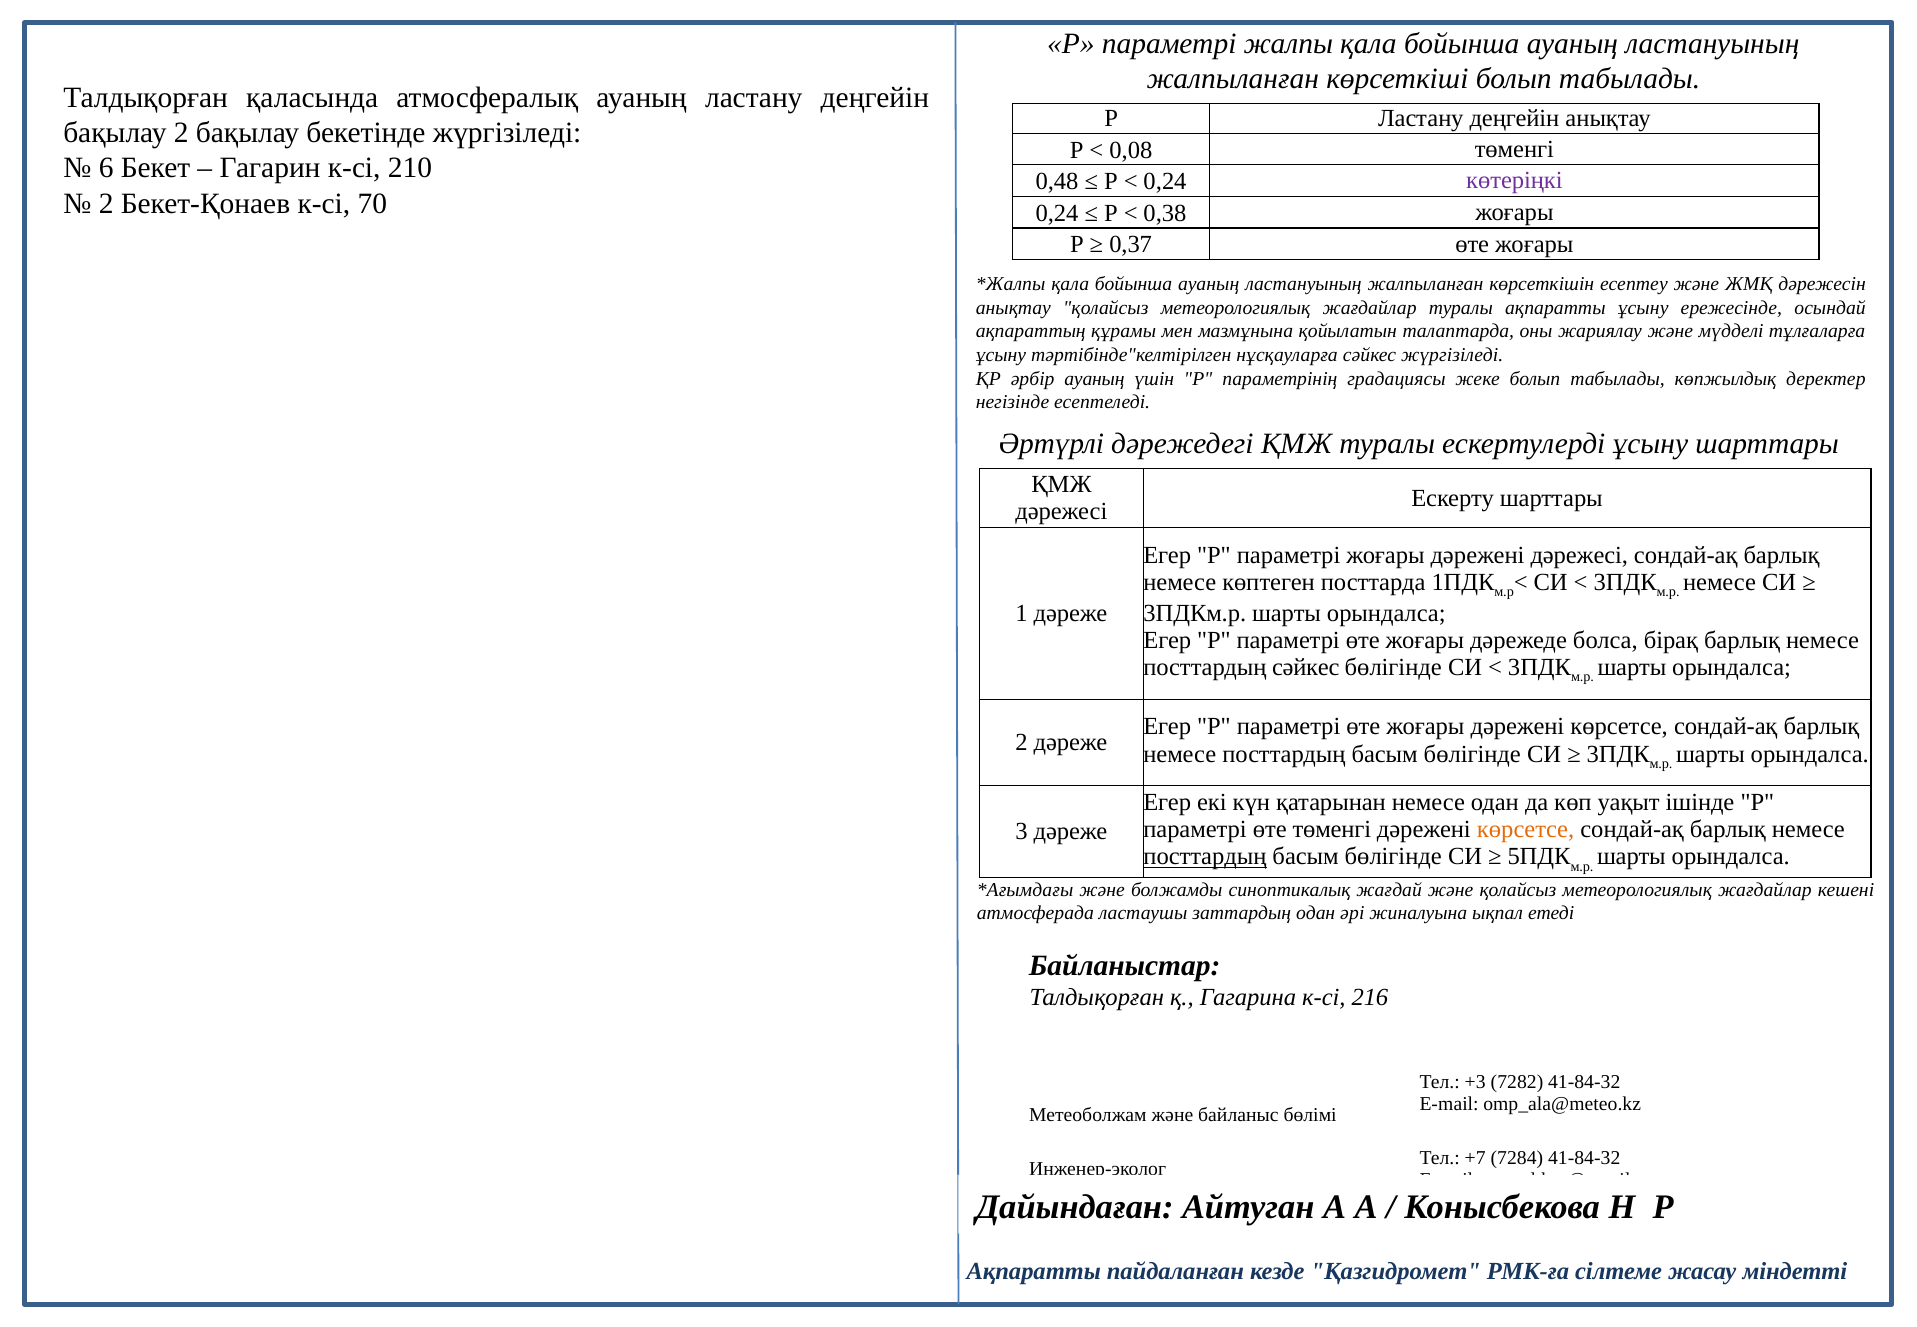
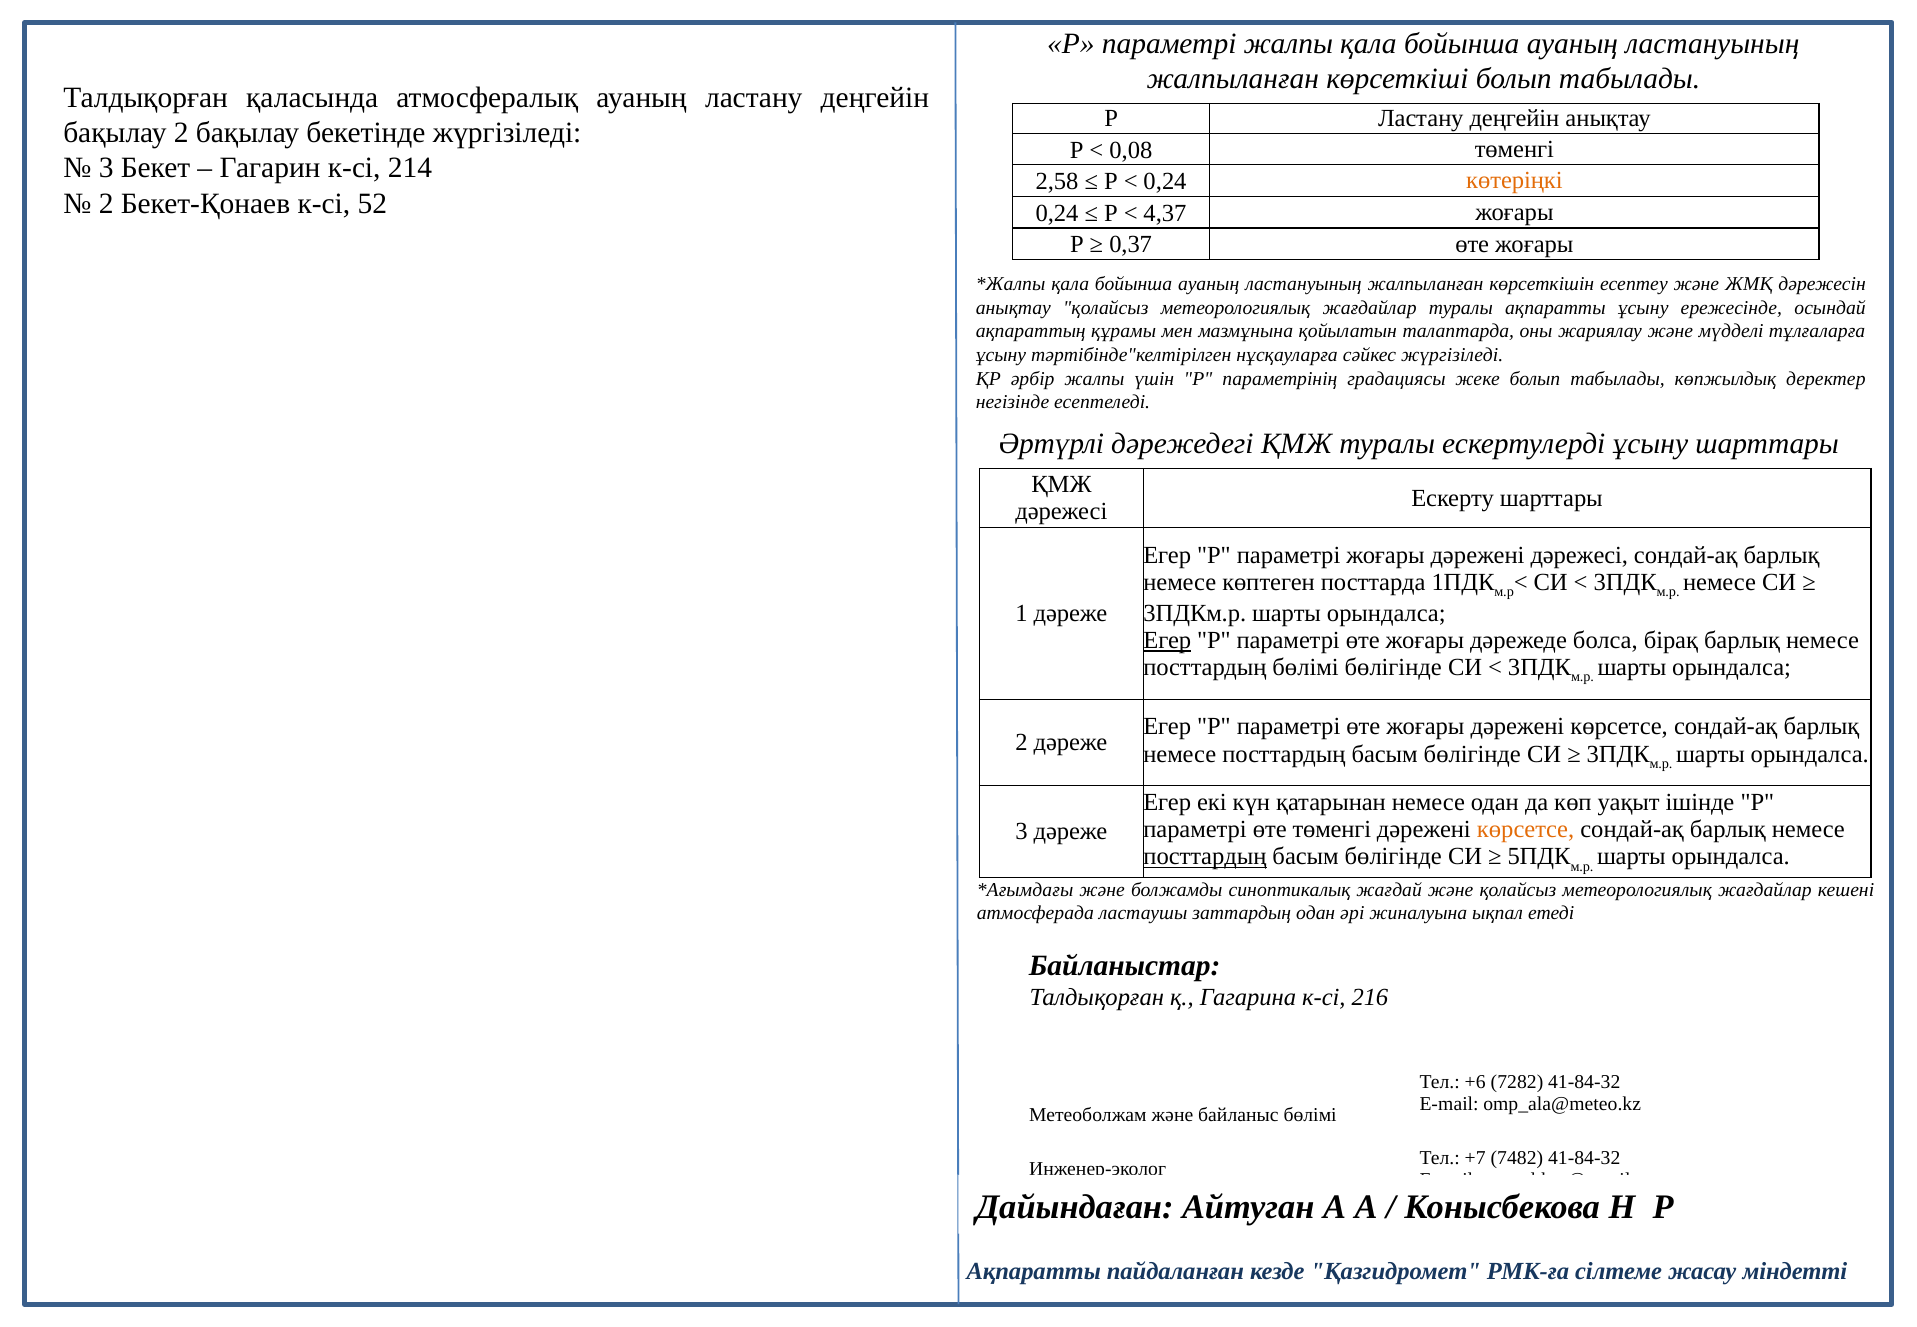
6 at (106, 168): 6 -> 3
210: 210 -> 214
0,48: 0,48 -> 2,58
көтеріңкі colour: purple -> orange
70: 70 -> 52
0,38: 0,38 -> 4,37
әрбір ауаның: ауаның -> жалпы
Егер at (1167, 641) underline: none -> present
посттардың сәйкес: сәйкес -> бөлімі
+3: +3 -> +6
7284: 7284 -> 7482
